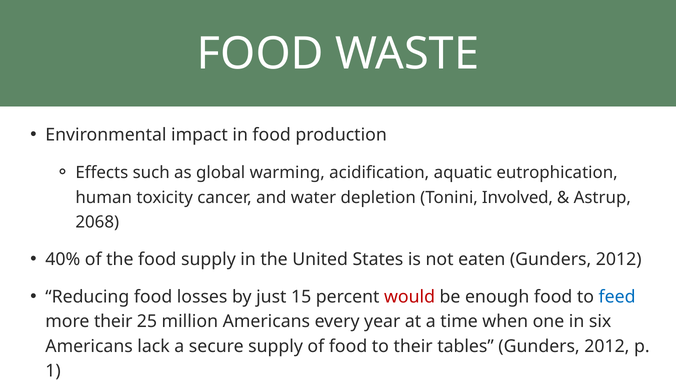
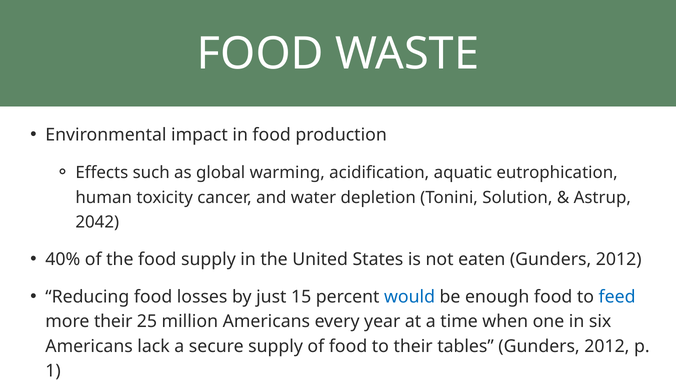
Involved: Involved -> Solution
2068: 2068 -> 2042
would colour: red -> blue
